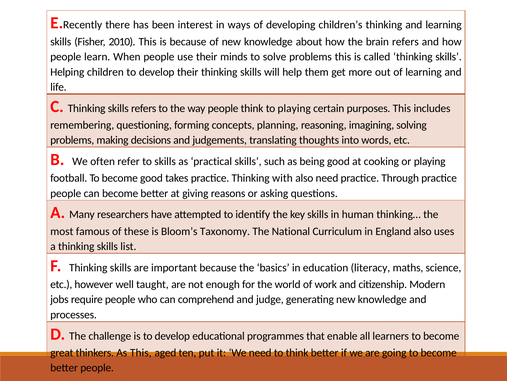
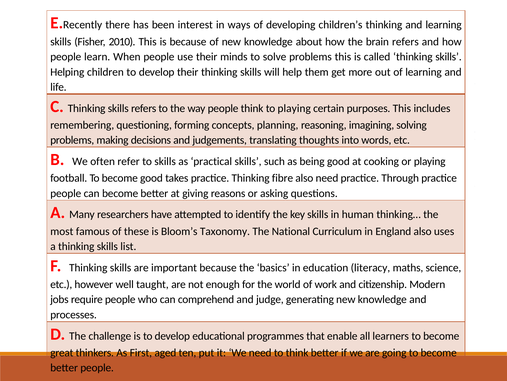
with: with -> fibre
As This: This -> First
